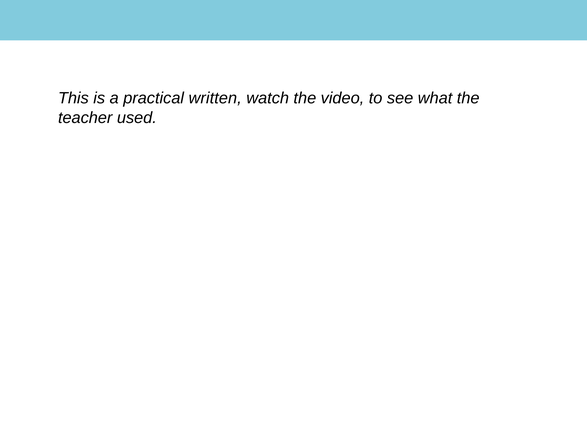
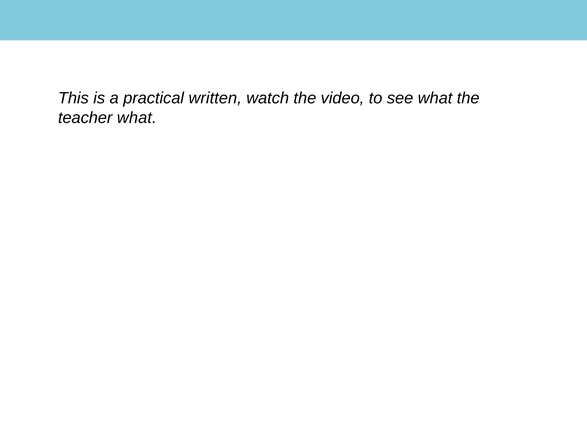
teacher used: used -> what
